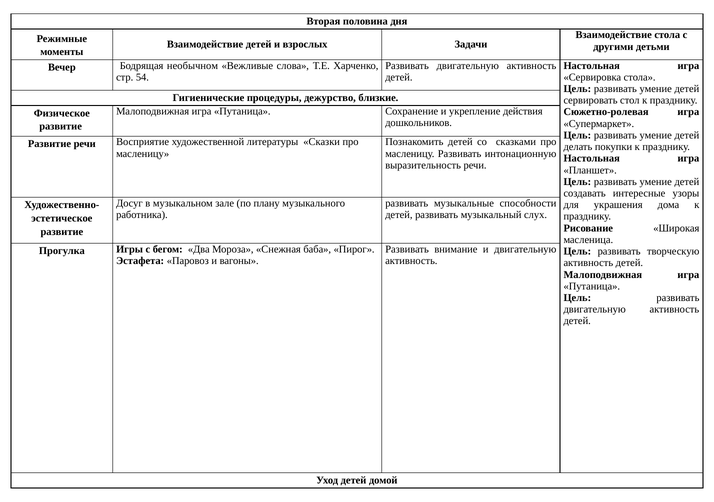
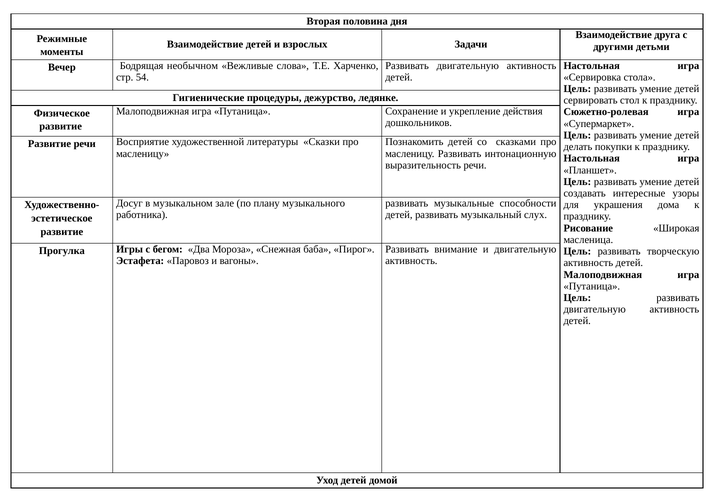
Взаимодействие стола: стола -> друга
близкие: близкие -> ледянке
